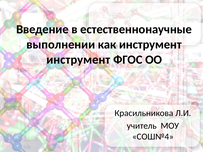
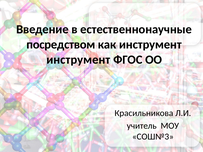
выполнении: выполнении -> посредством
СОШ№4: СОШ№4 -> СОШ№3
